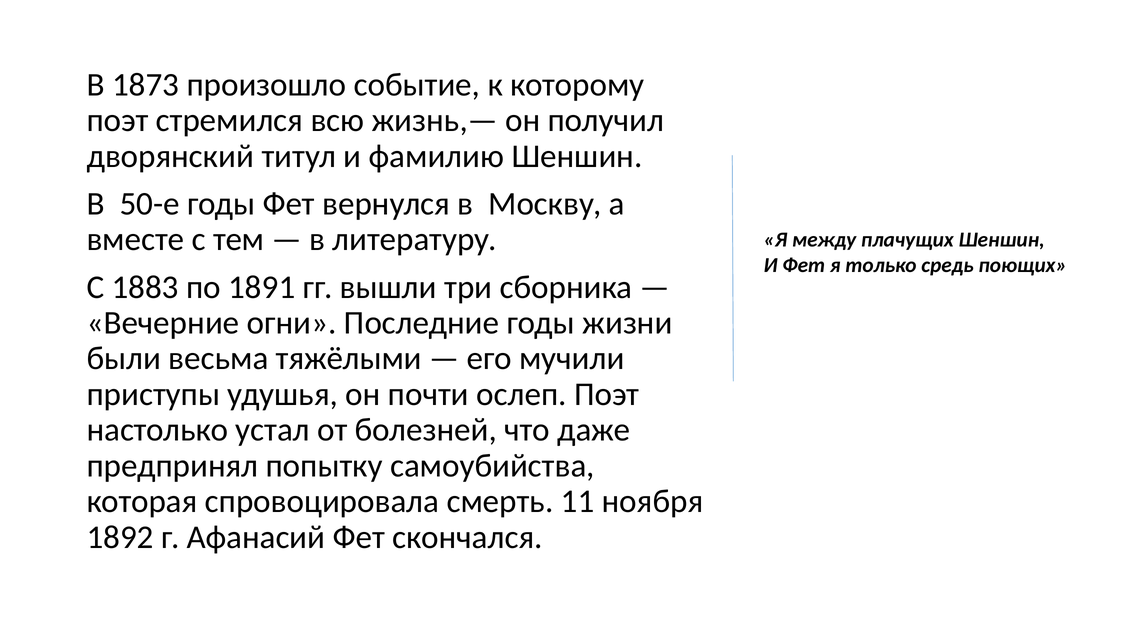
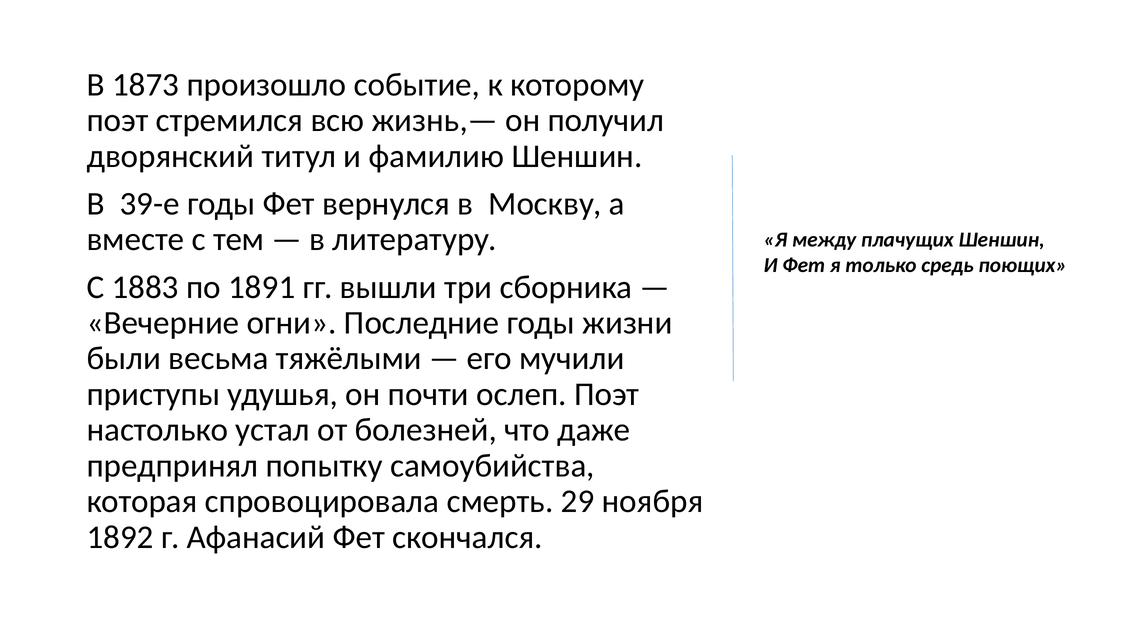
50-е: 50-е -> 39-е
11: 11 -> 29
